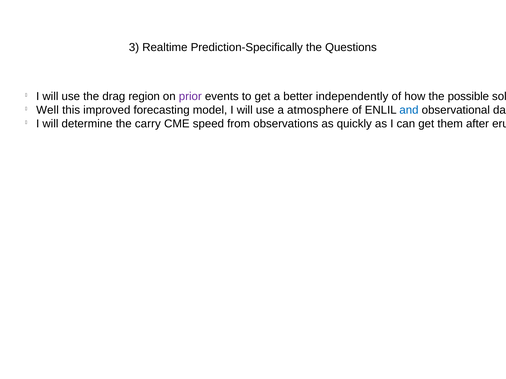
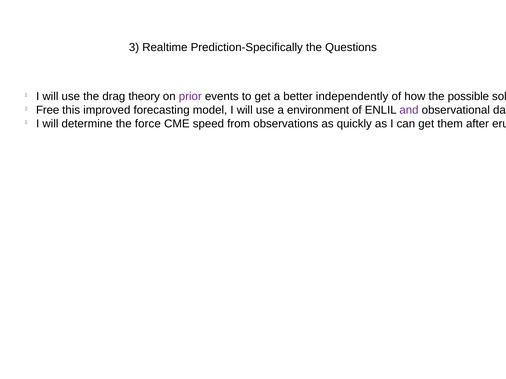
region: region -> theory
Well: Well -> Free
a atmosphere: atmosphere -> environment
and at (409, 110) colour: blue -> purple
carry: carry -> force
